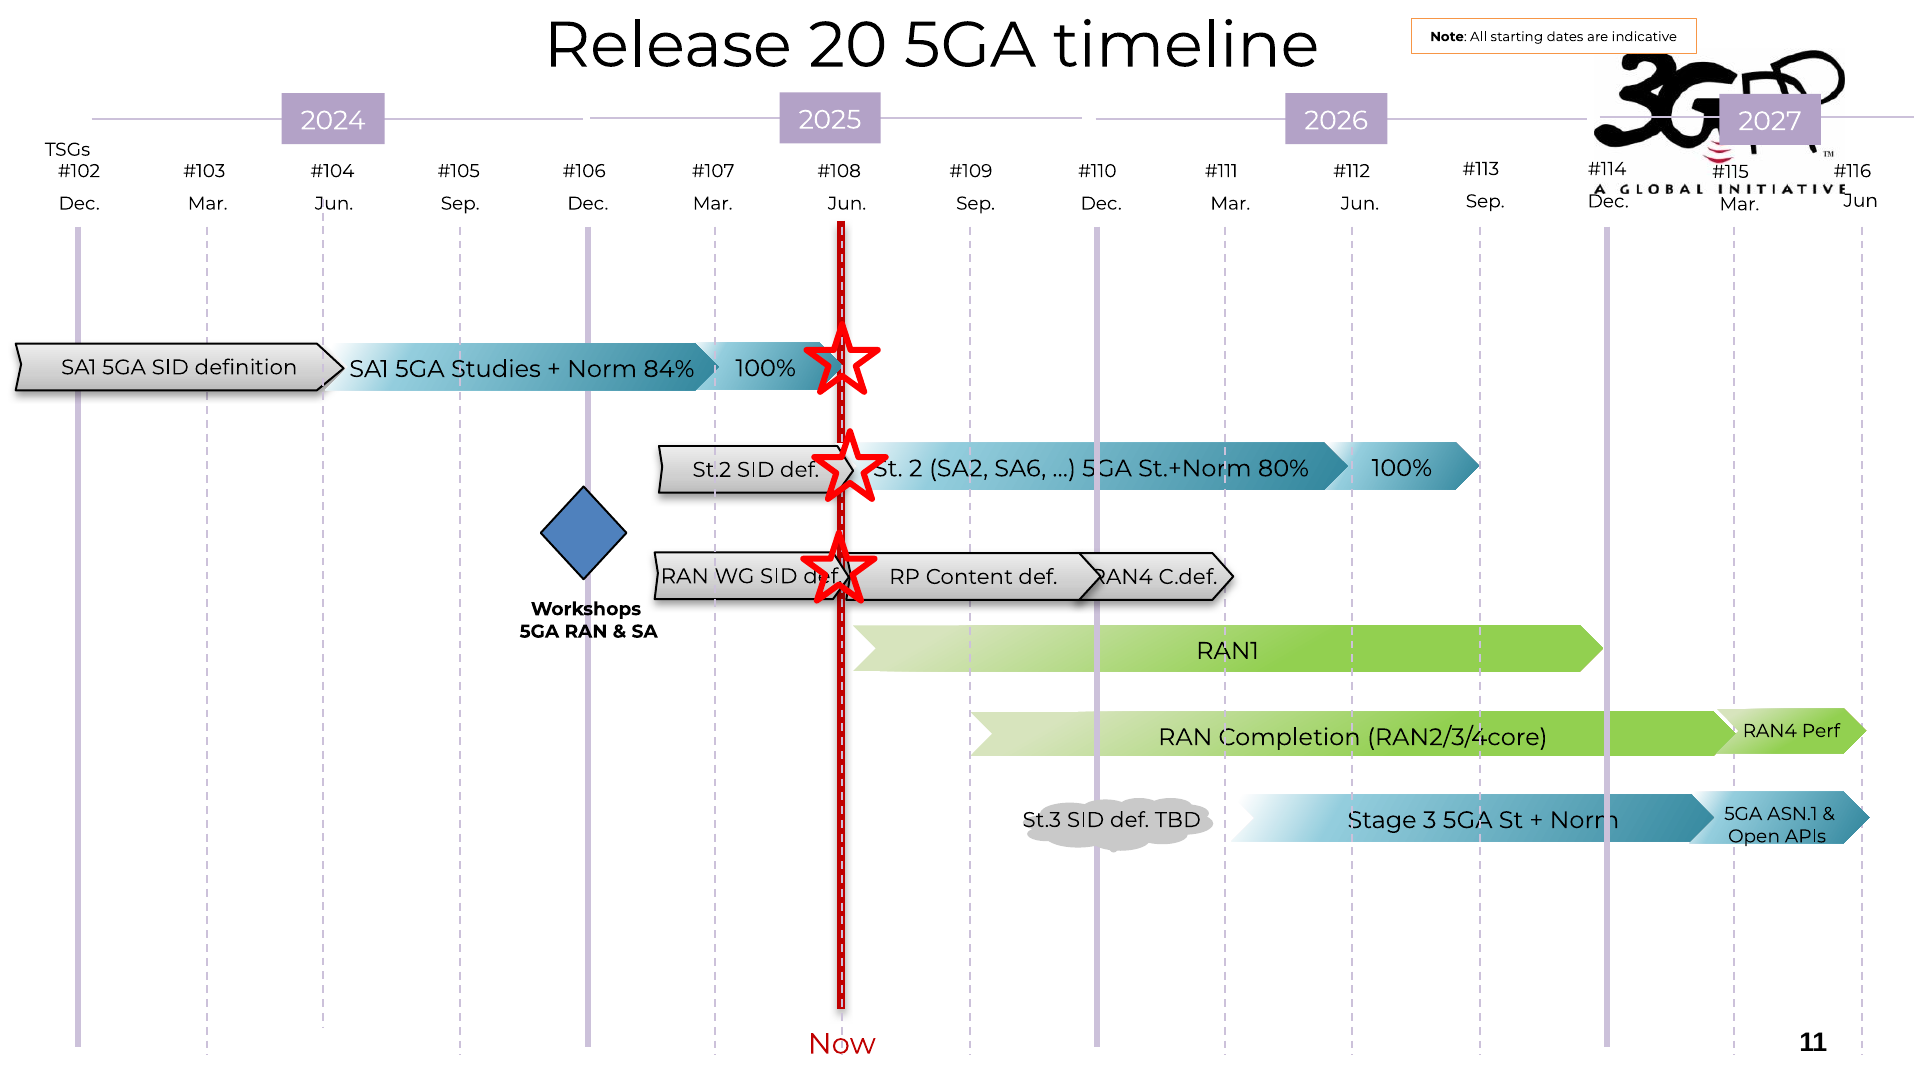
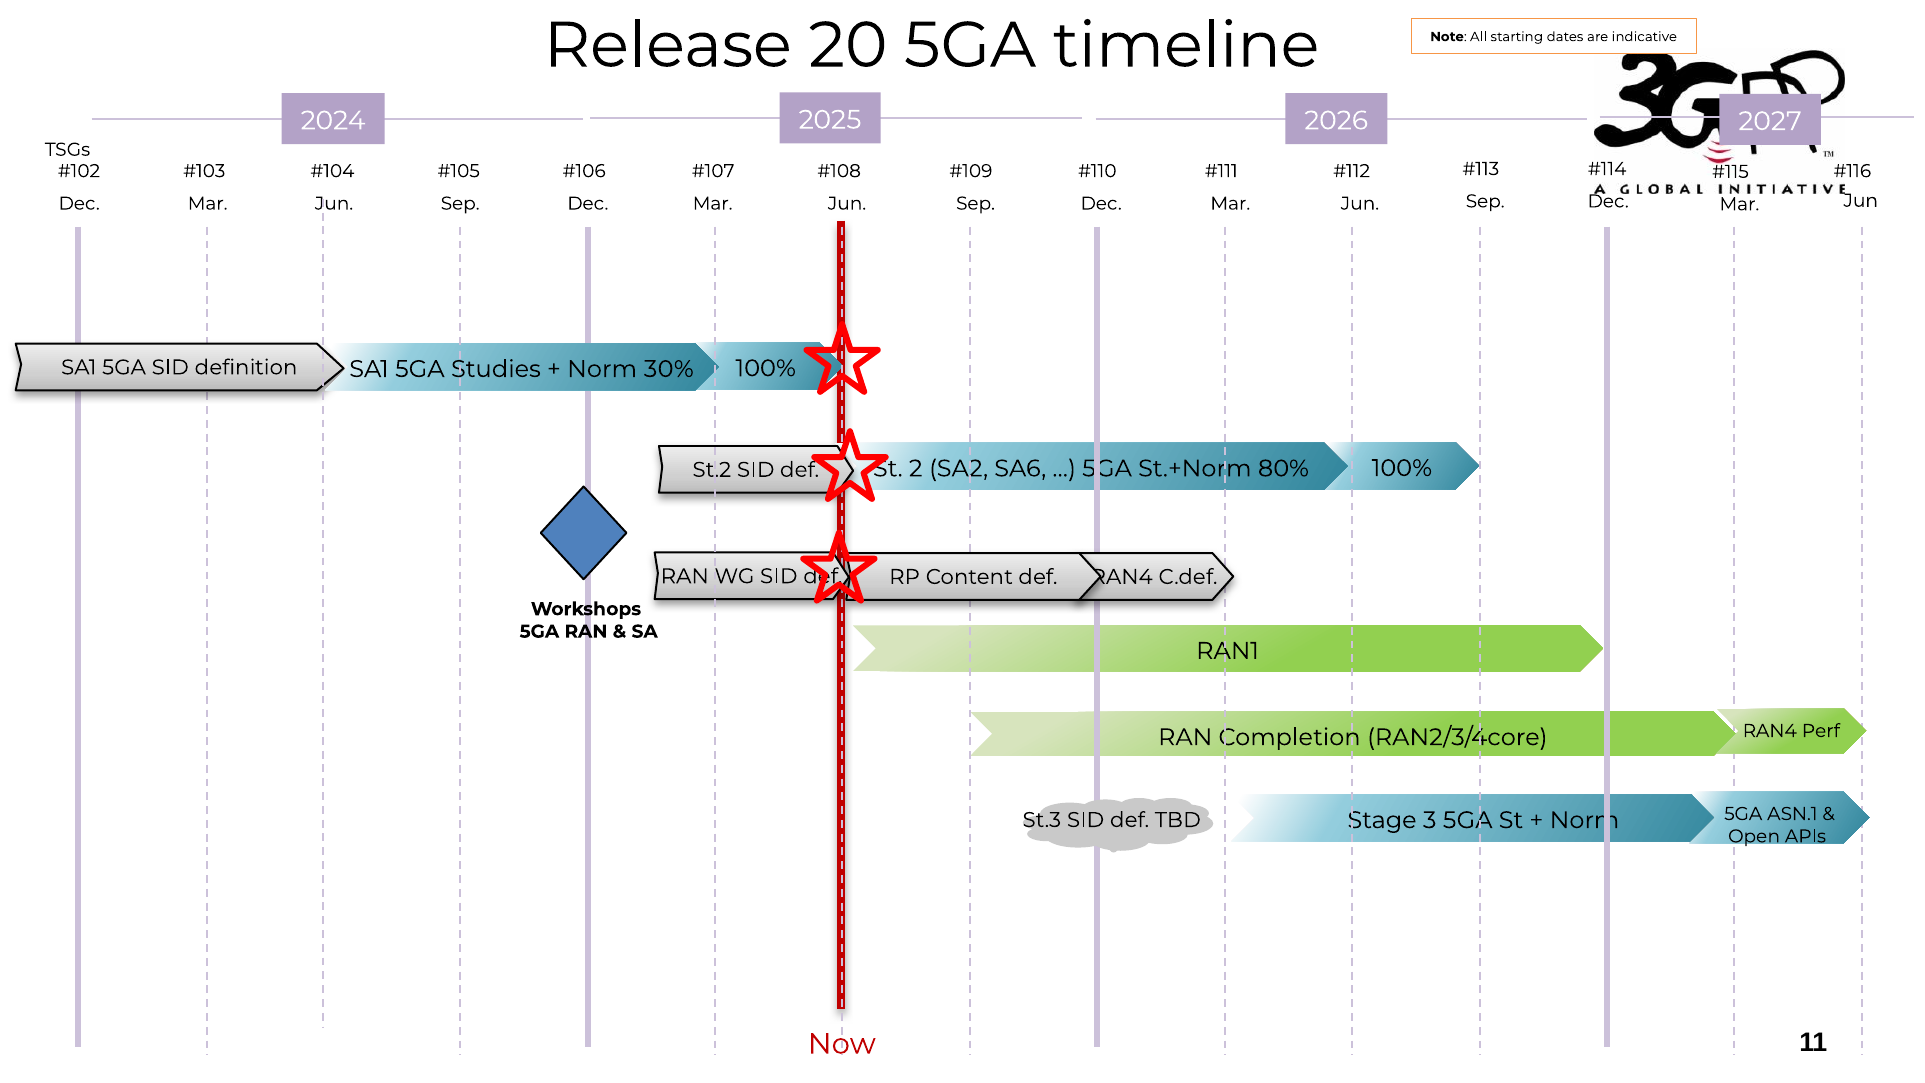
84%: 84% -> 30%
